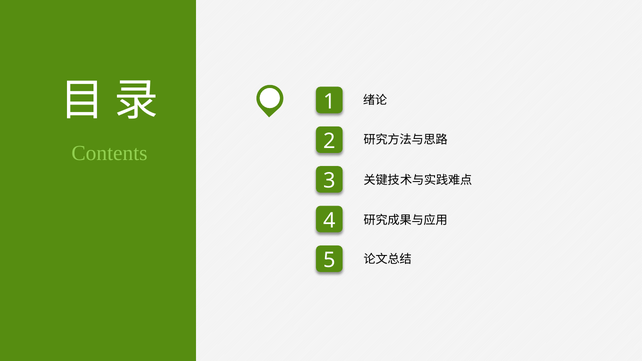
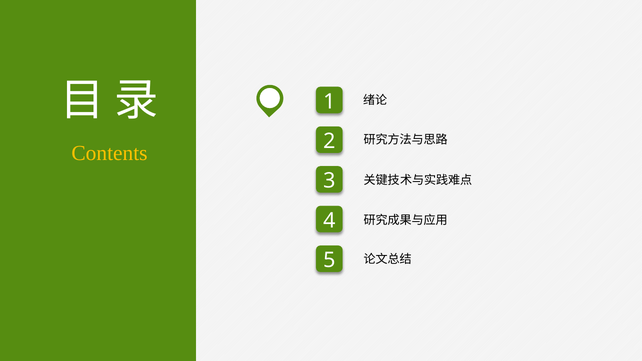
Contents colour: light green -> yellow
